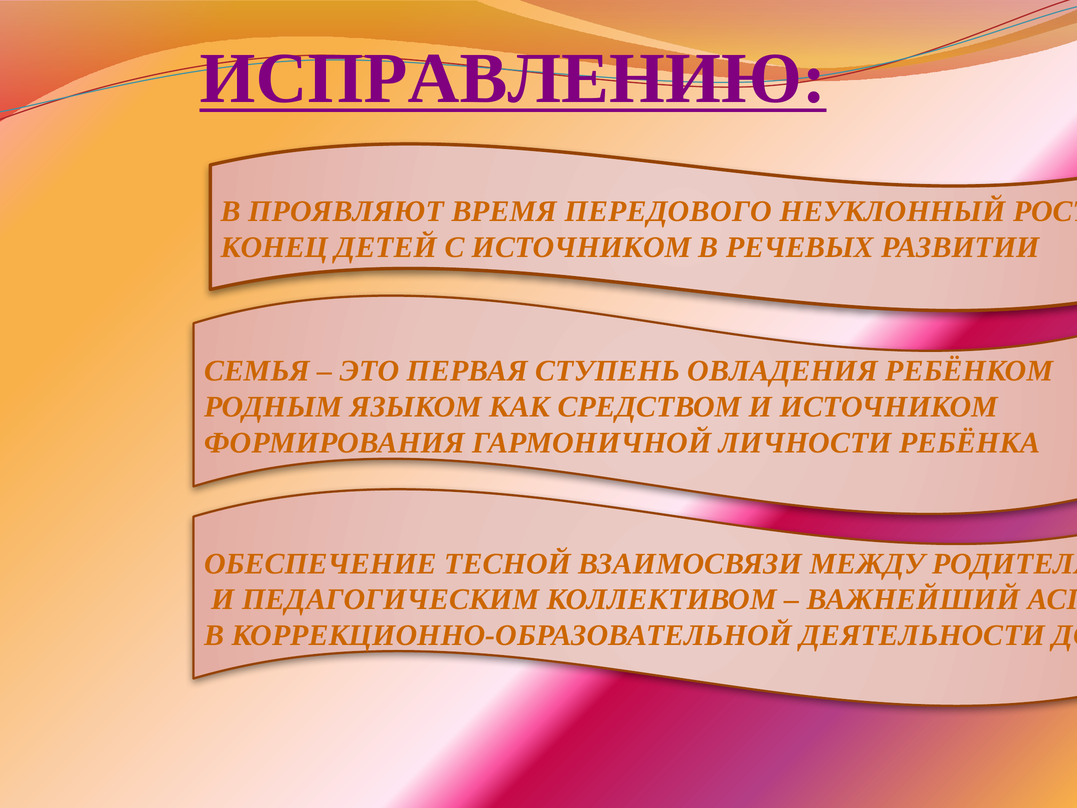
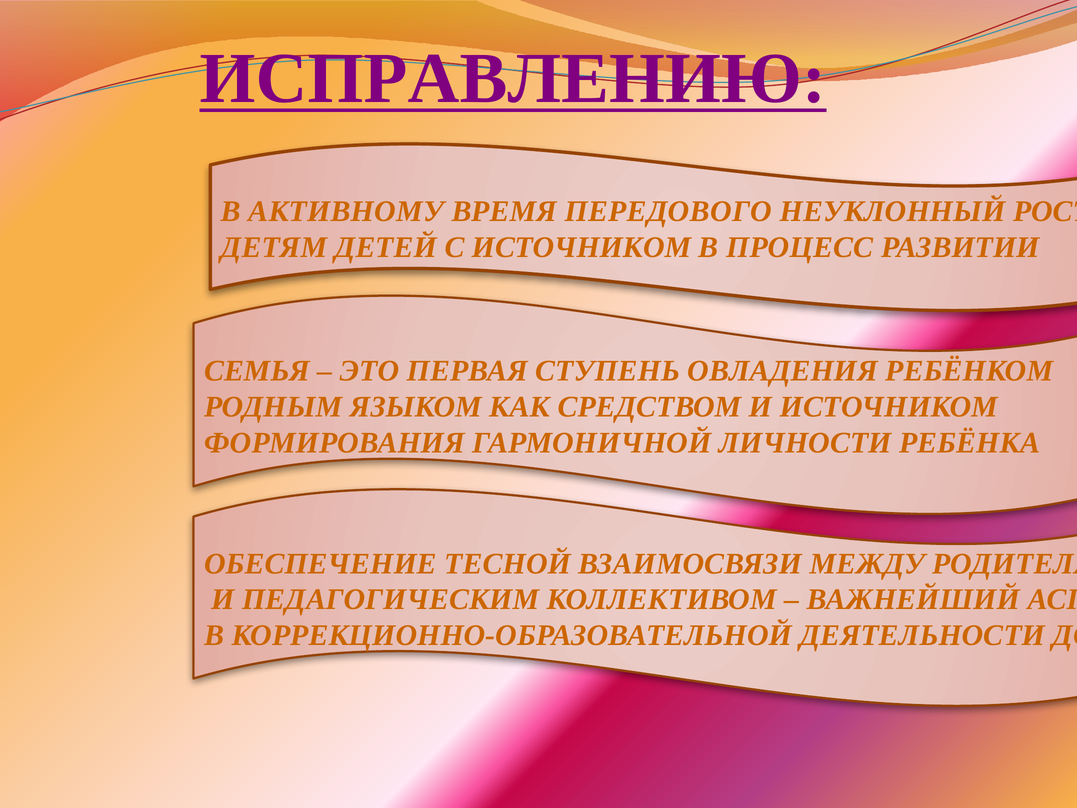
ПРОЯВЛЯЮТ: ПРОЯВЛЯЮТ -> АКТИВНОМУ
КОНЕЦ: КОНЕЦ -> ДЕТЯМ
РЕЧЕВЫХ: РЕЧЕВЫХ -> ПРОЦЕСС
